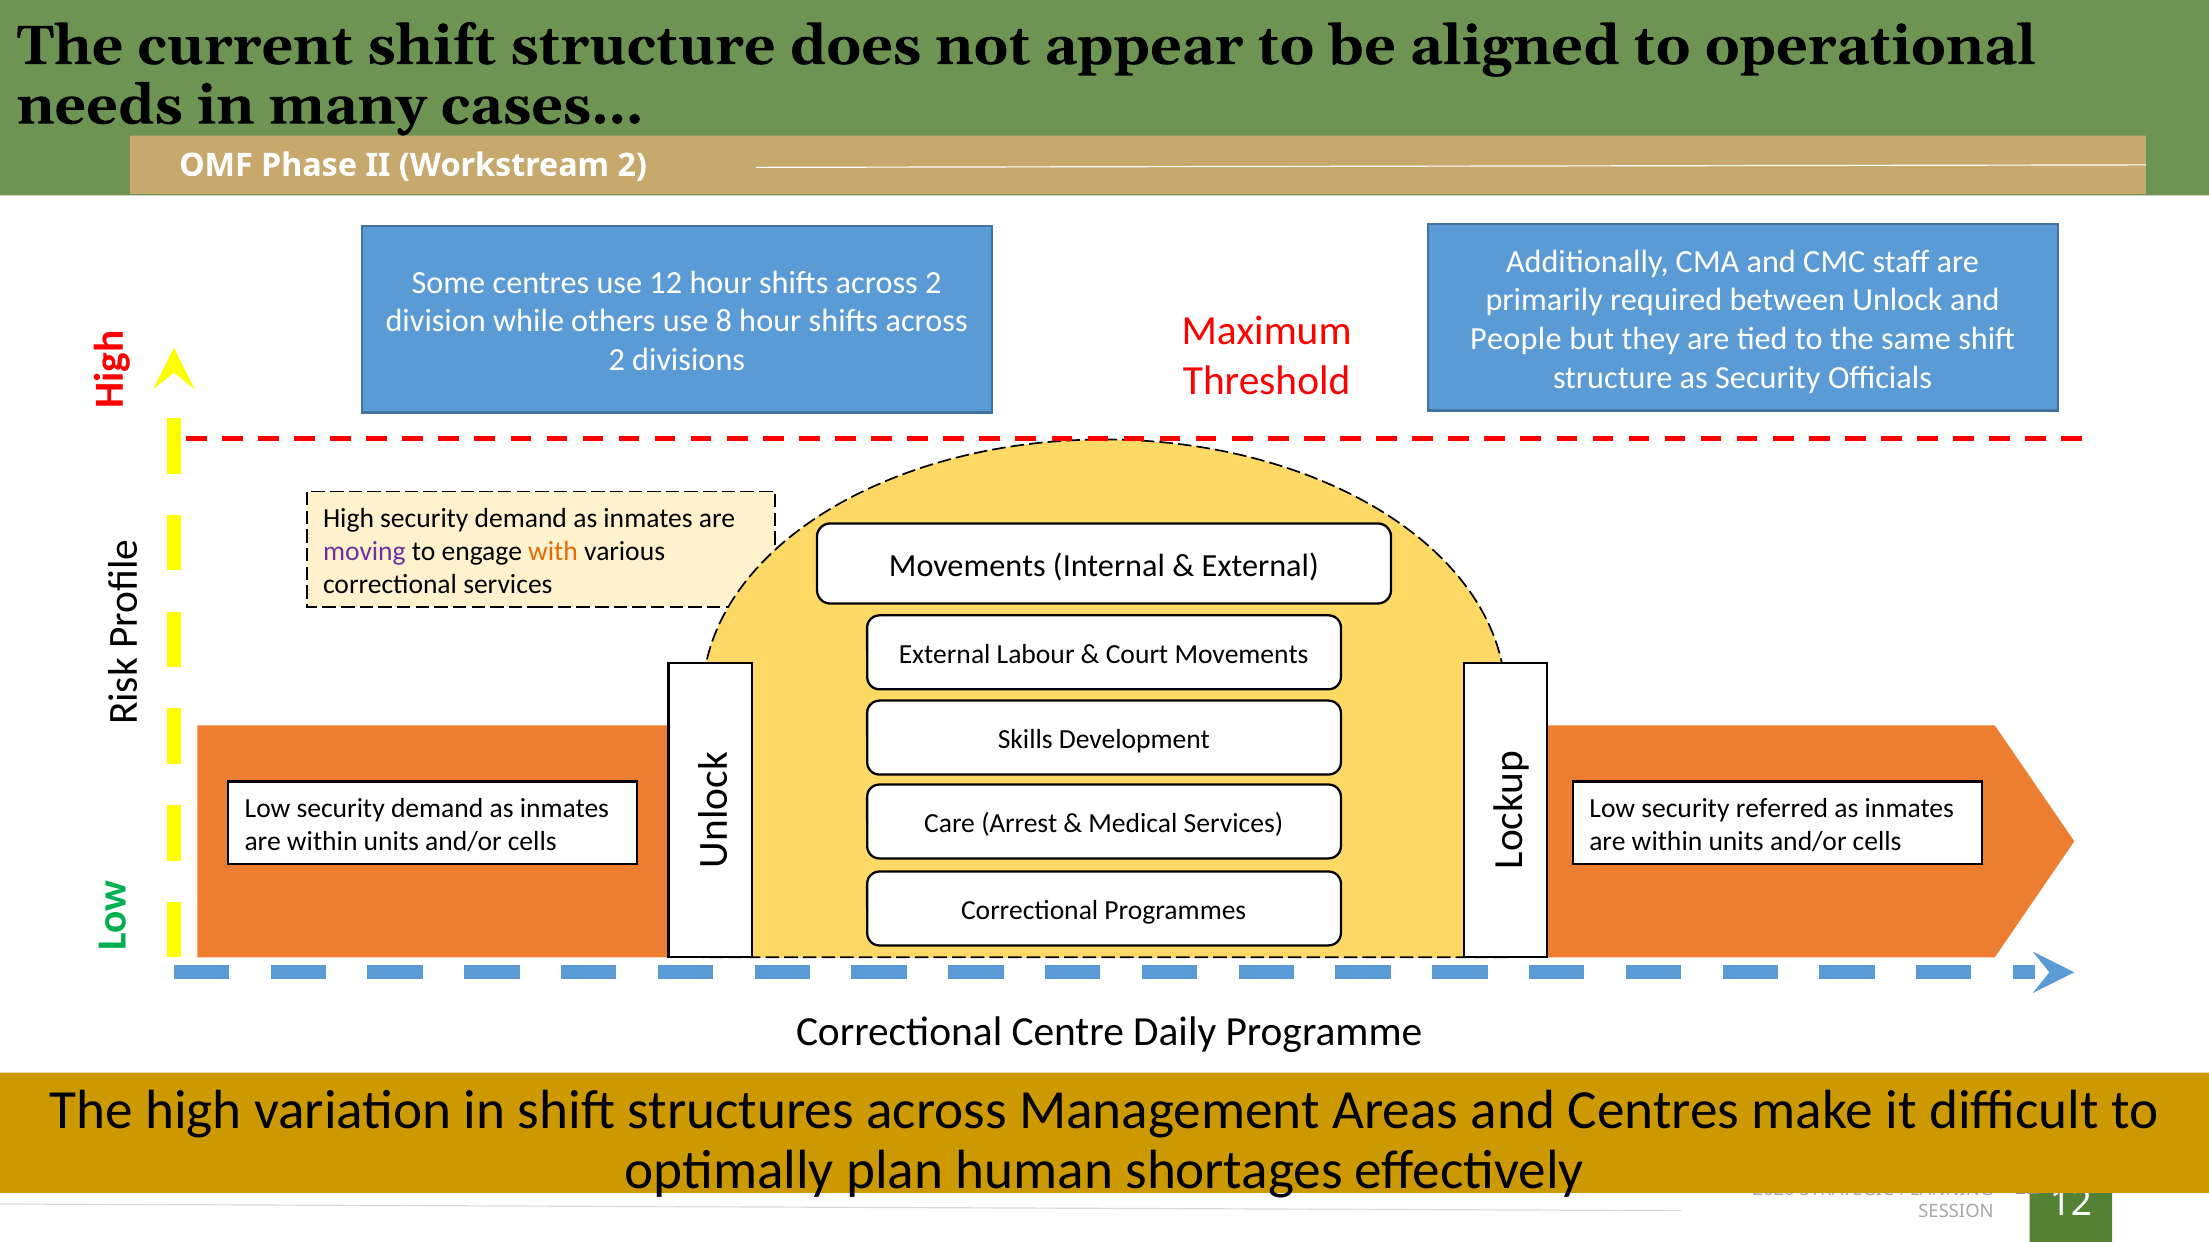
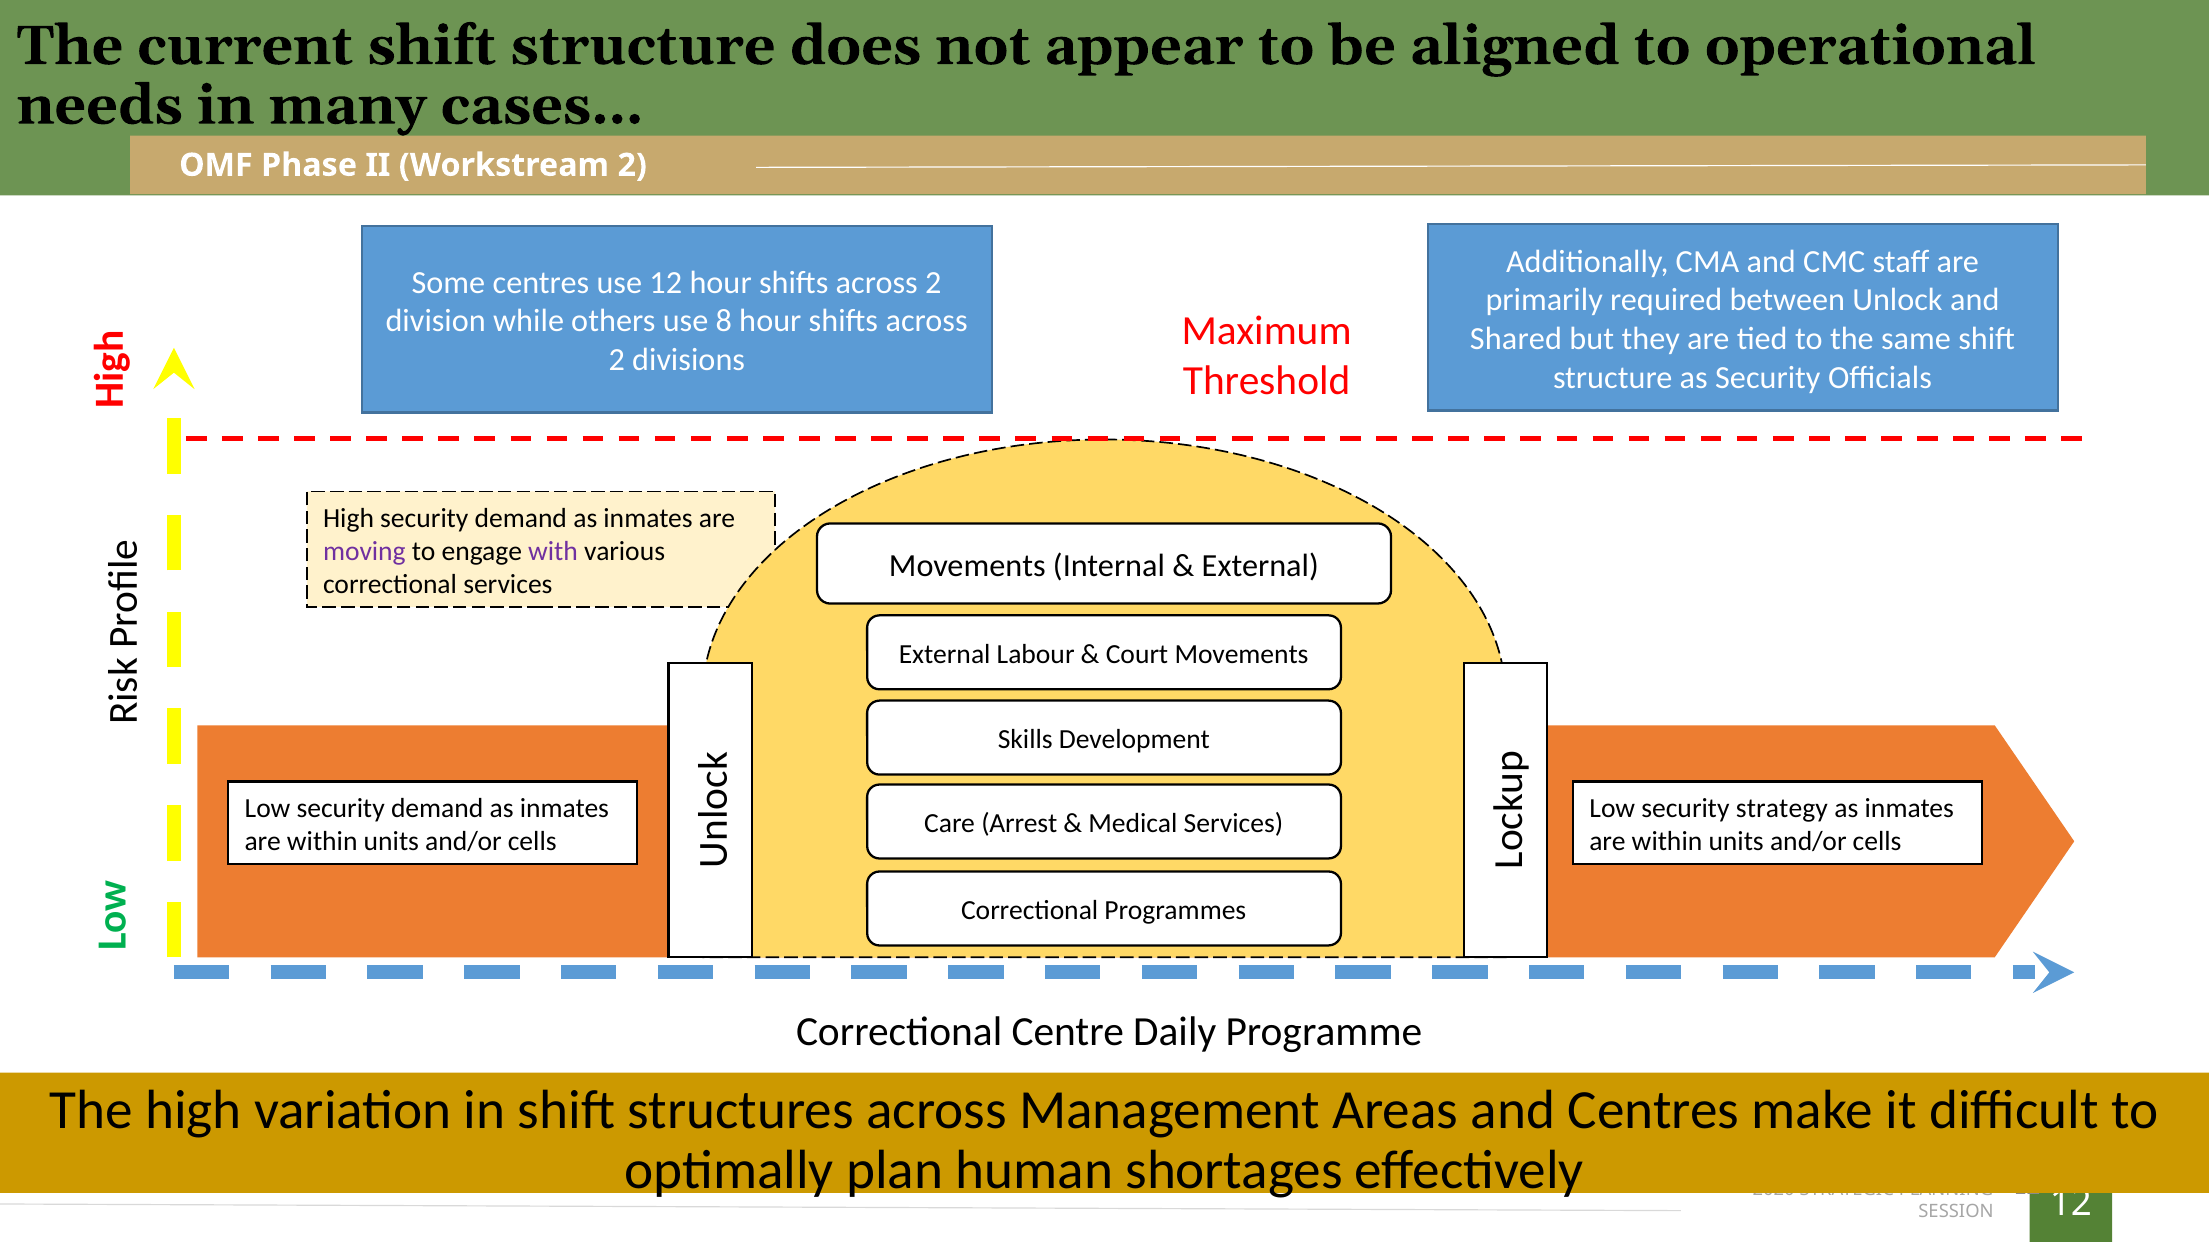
People: People -> Shared
with colour: orange -> purple
referred: referred -> strategy
